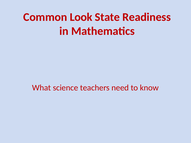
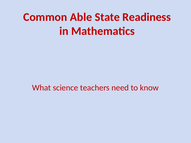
Look: Look -> Able
